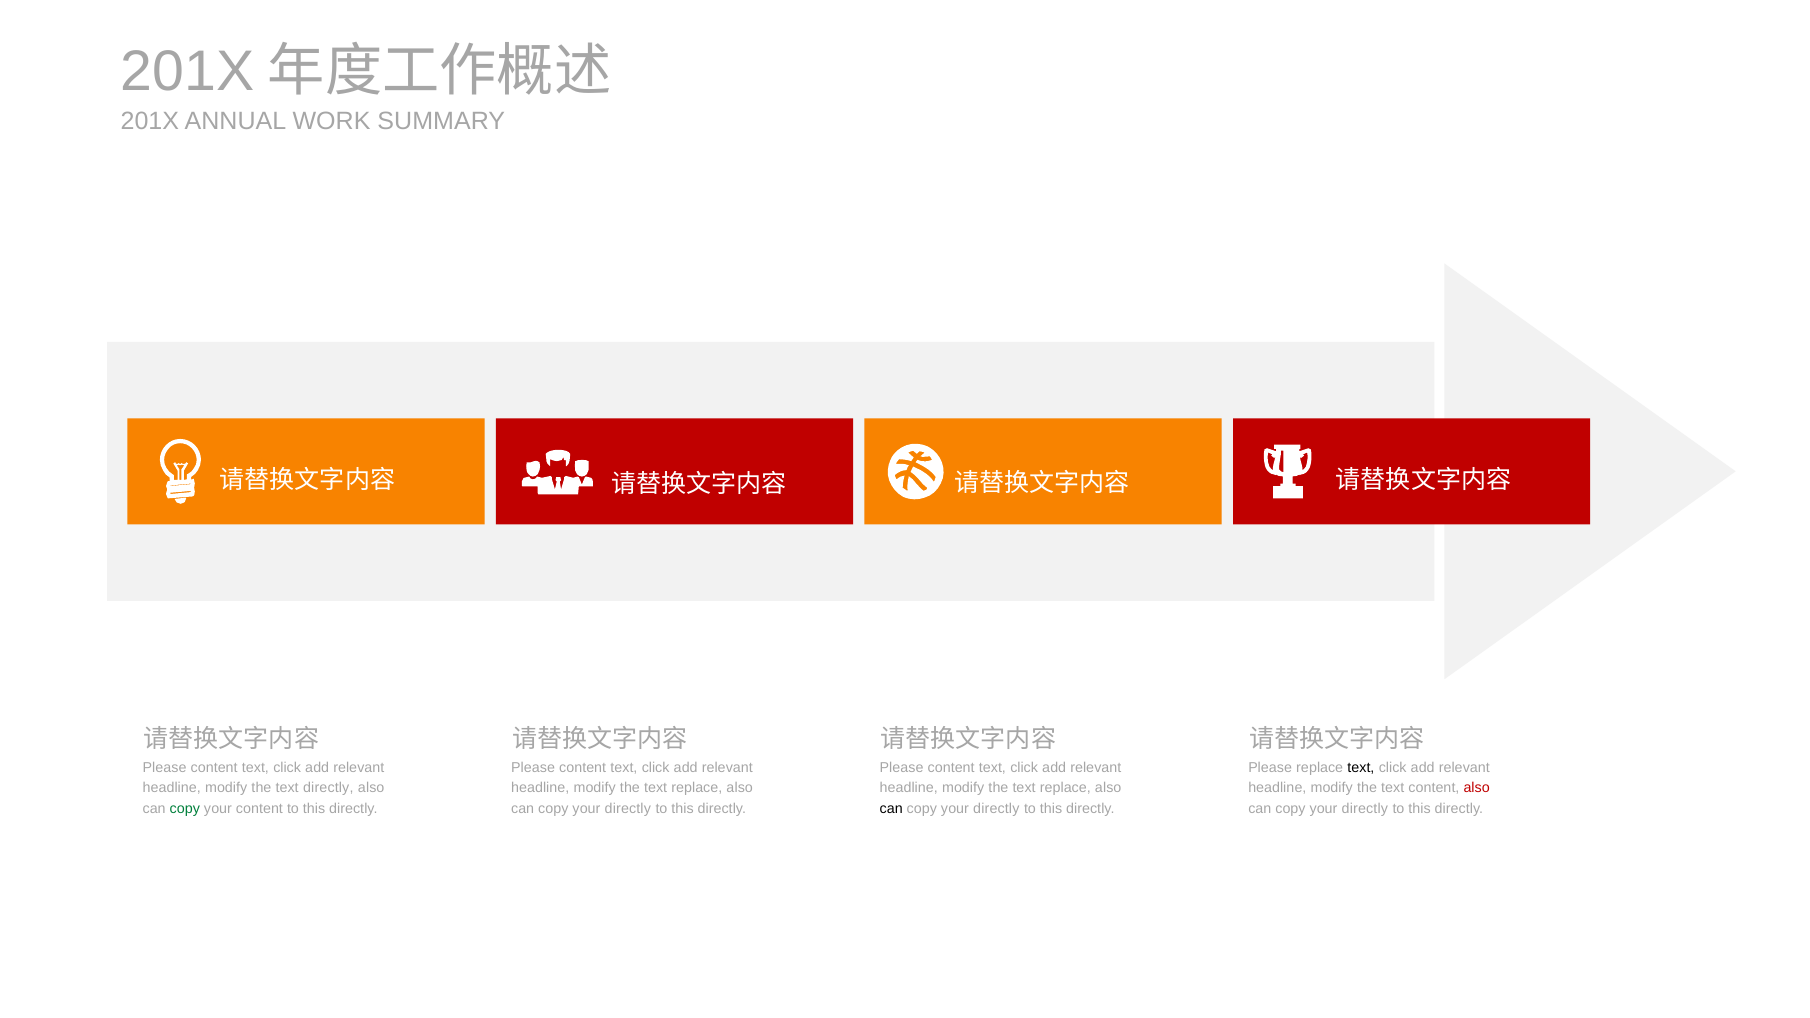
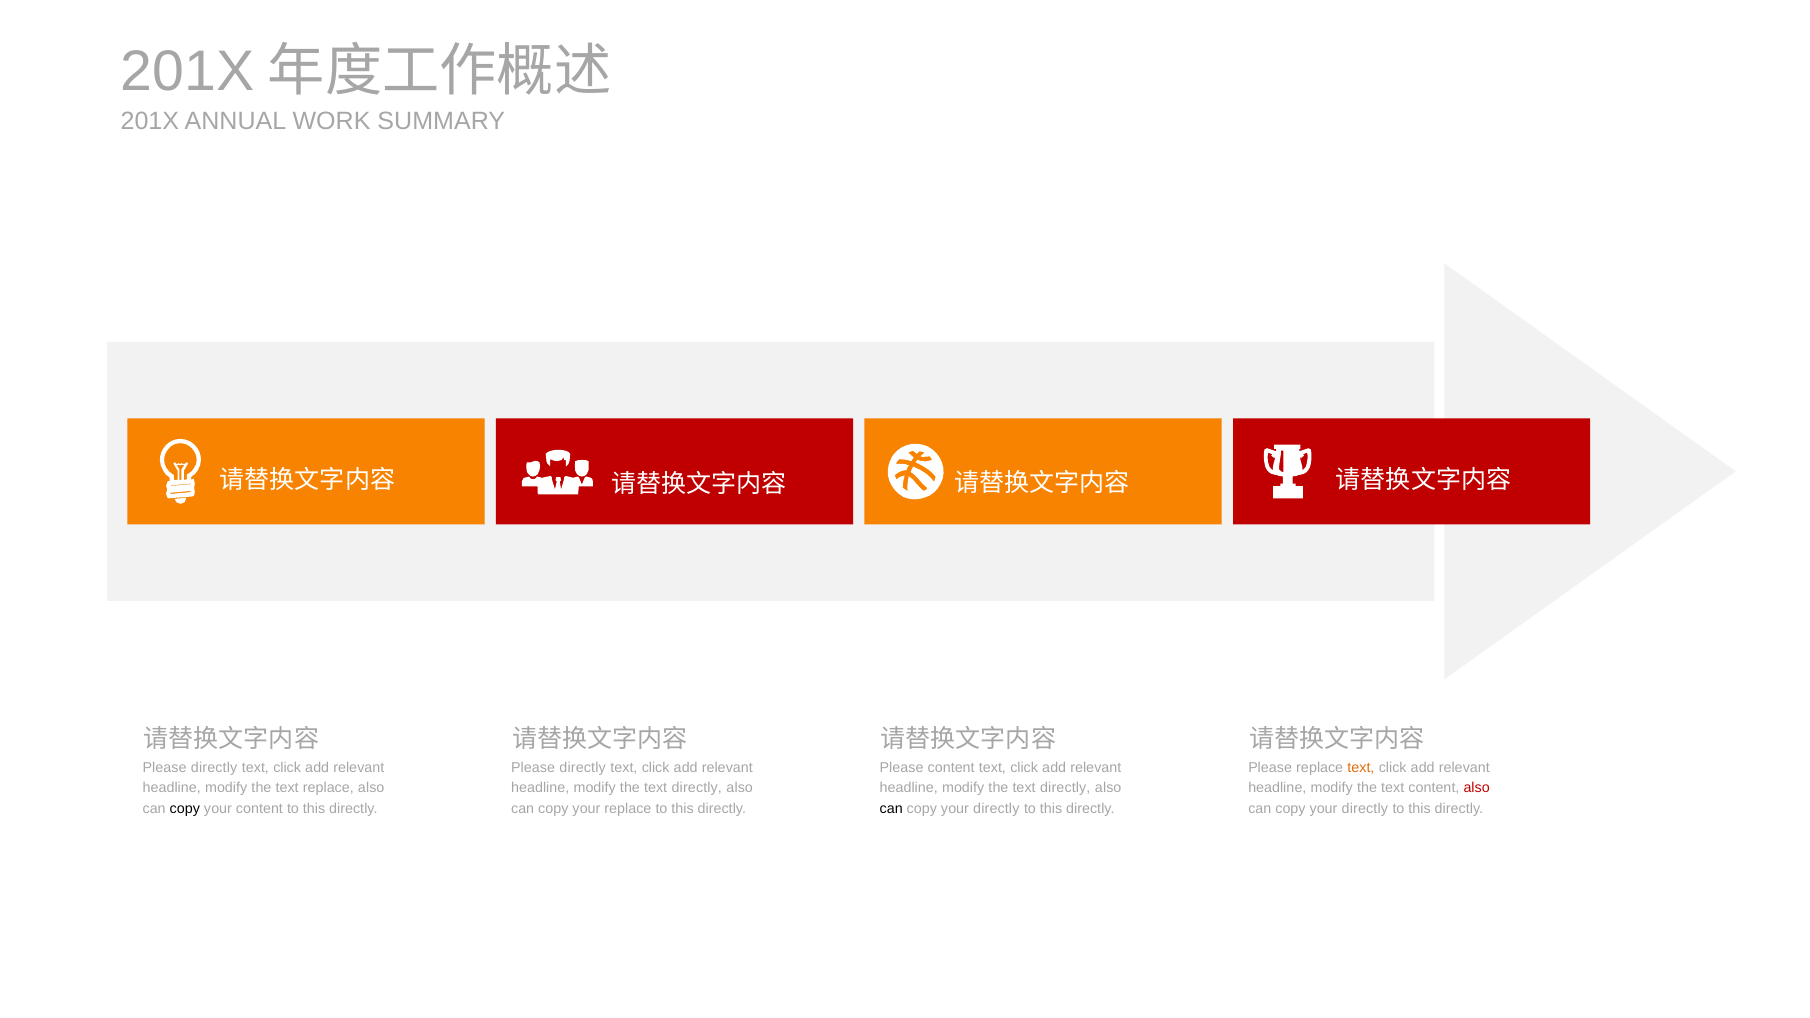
content at (214, 767): content -> directly
content at (583, 767): content -> directly
text at (1361, 767) colour: black -> orange
text directly: directly -> replace
replace at (697, 788): replace -> directly
replace at (1065, 788): replace -> directly
copy at (185, 808) colour: green -> black
directly at (628, 808): directly -> replace
